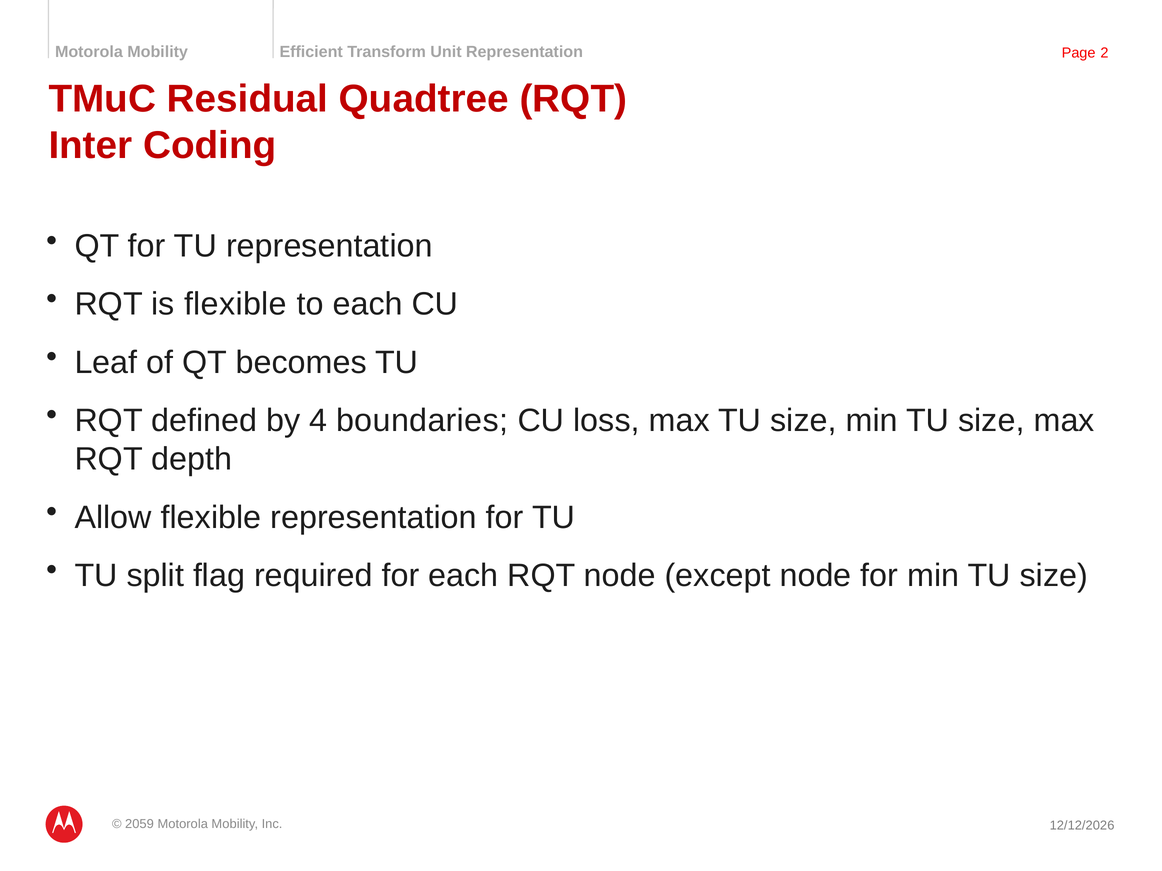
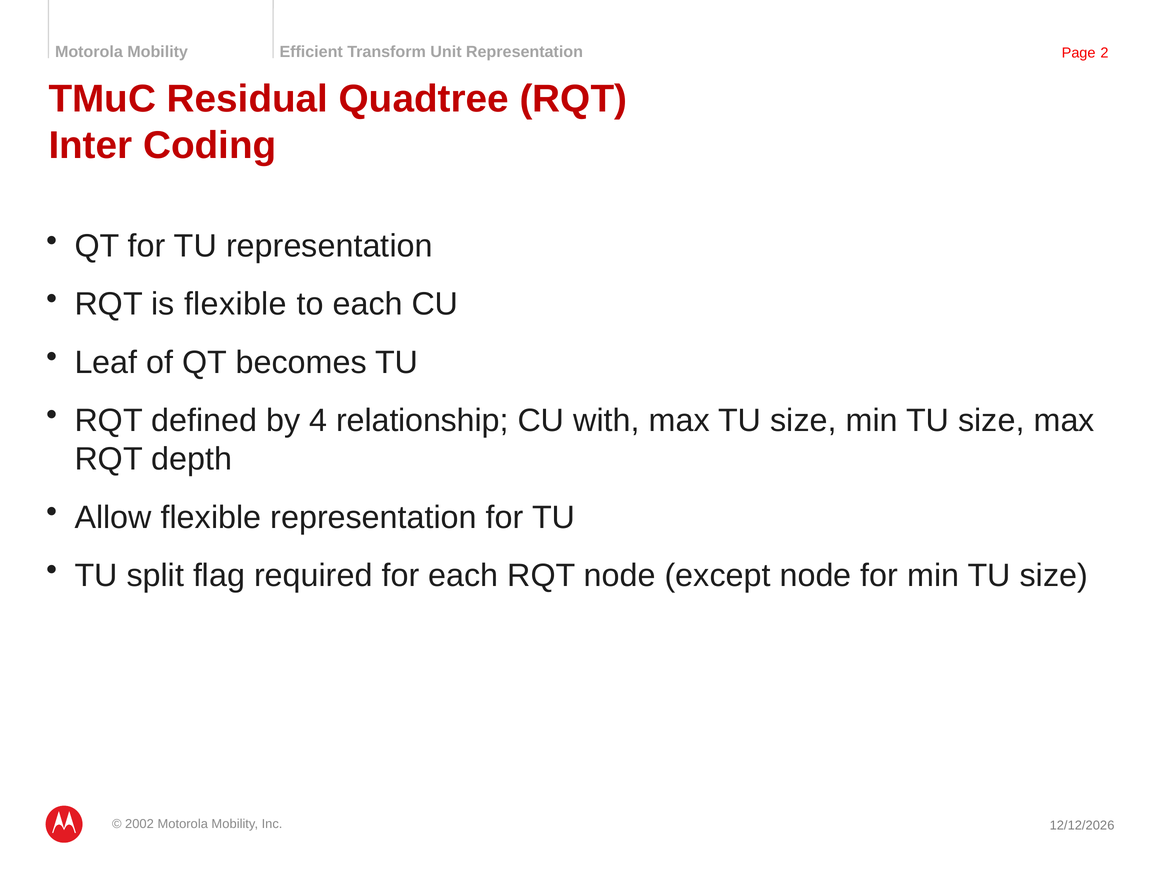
boundaries: boundaries -> relationship
loss: loss -> with
2059: 2059 -> 2002
